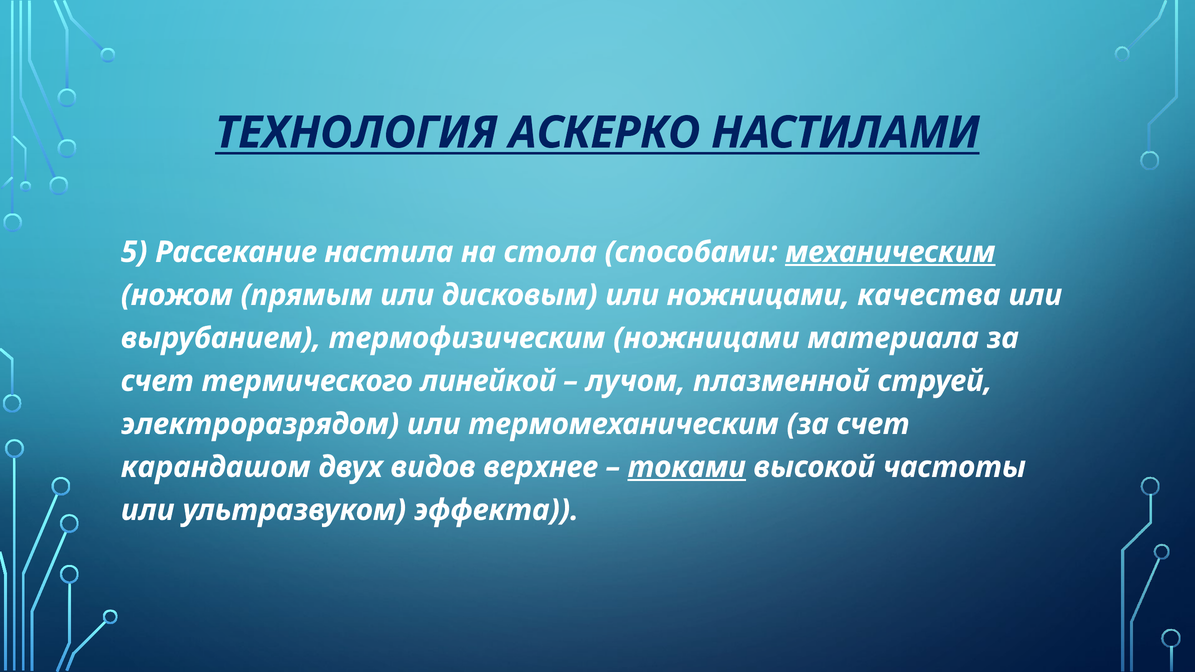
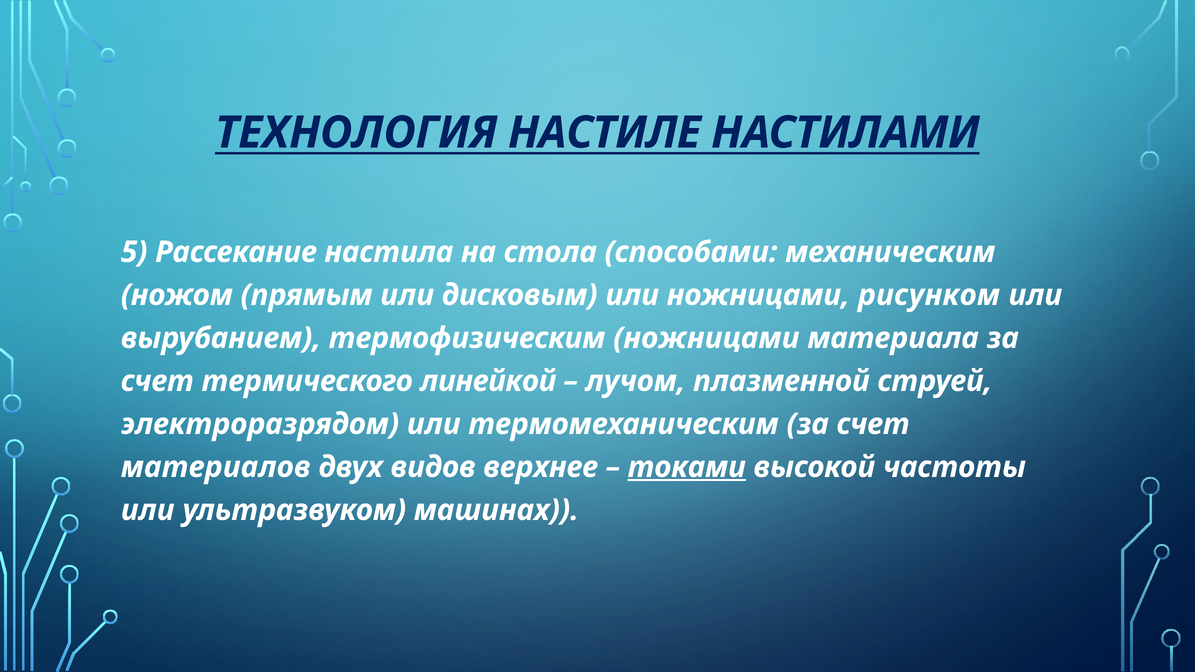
АСКЕРКО: АСКЕРКО -> НАСТИЛЕ
механическим underline: present -> none
качества: качества -> рисунком
карандашом: карандашом -> материалов
эффекта: эффекта -> машинах
